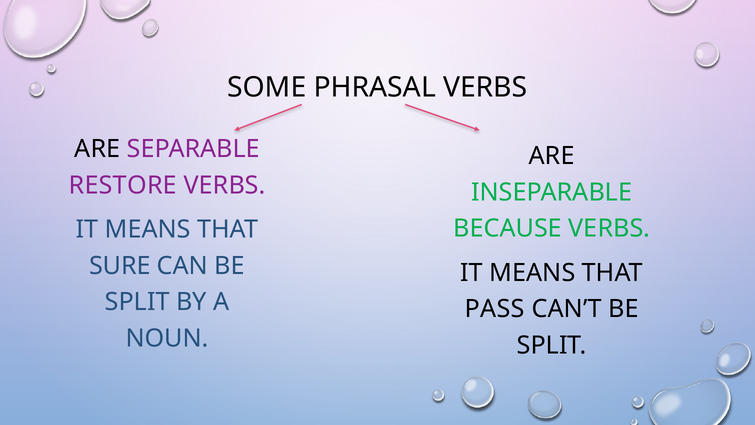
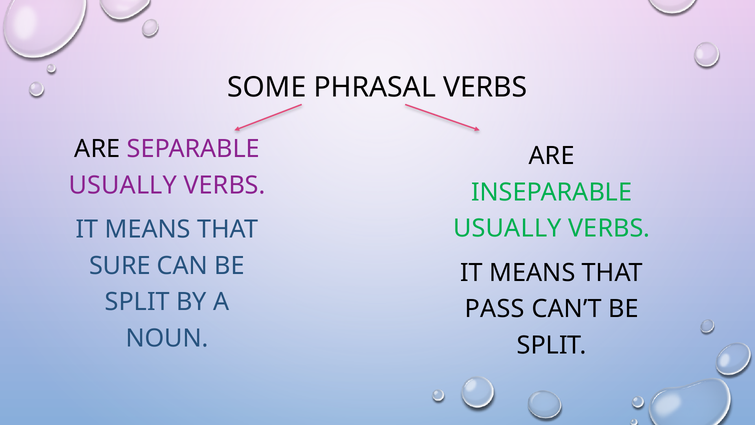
RESTORE at (123, 185): RESTORE -> USUALLY
BECAUSE at (508, 228): BECAUSE -> USUALLY
